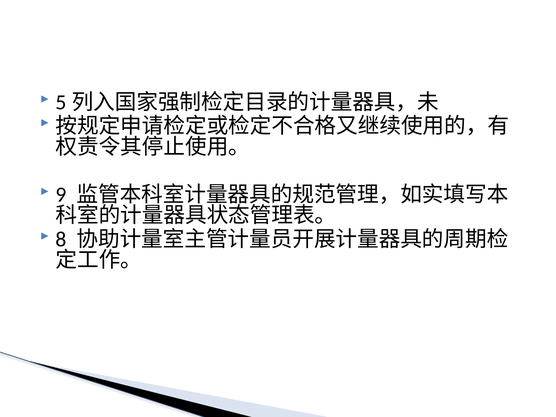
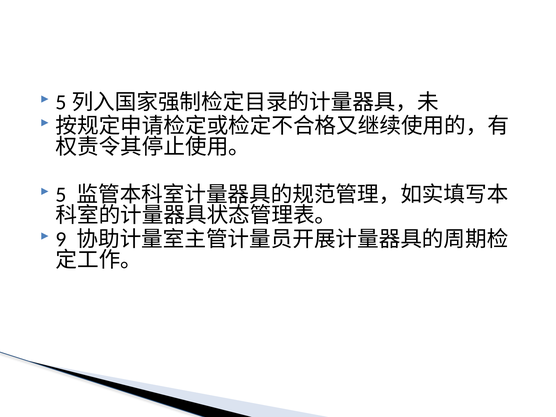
9: 9 -> 5
8: 8 -> 9
